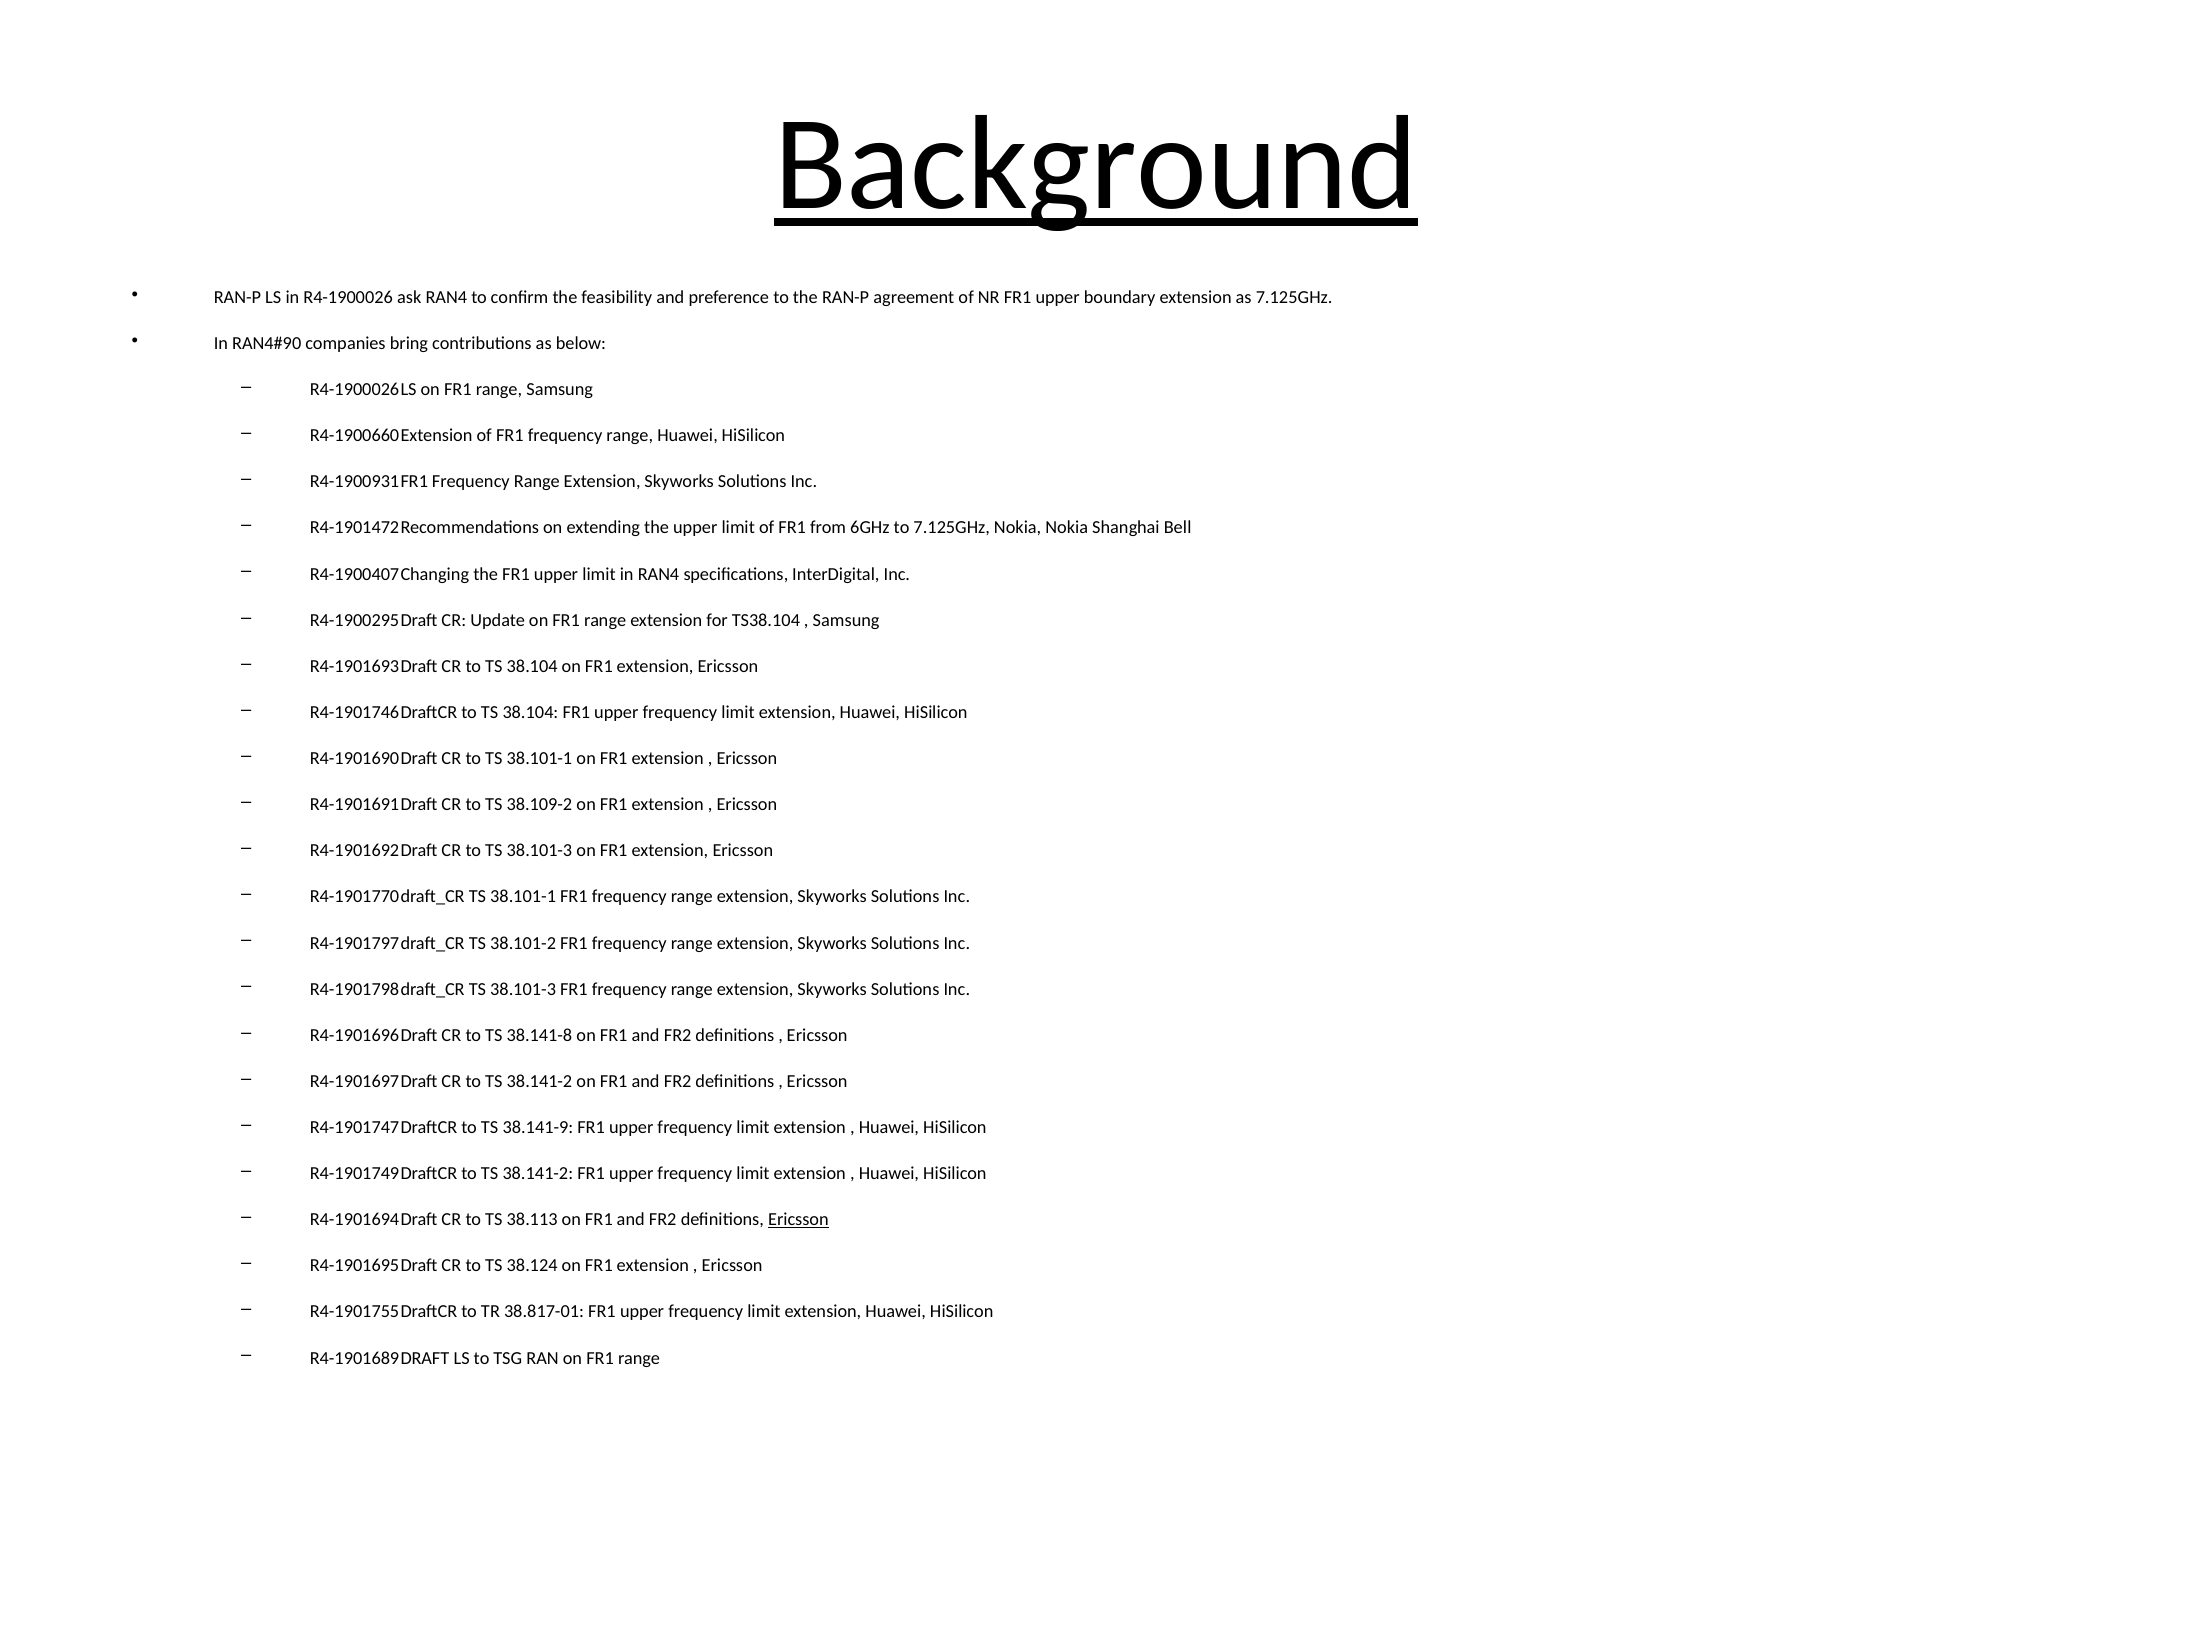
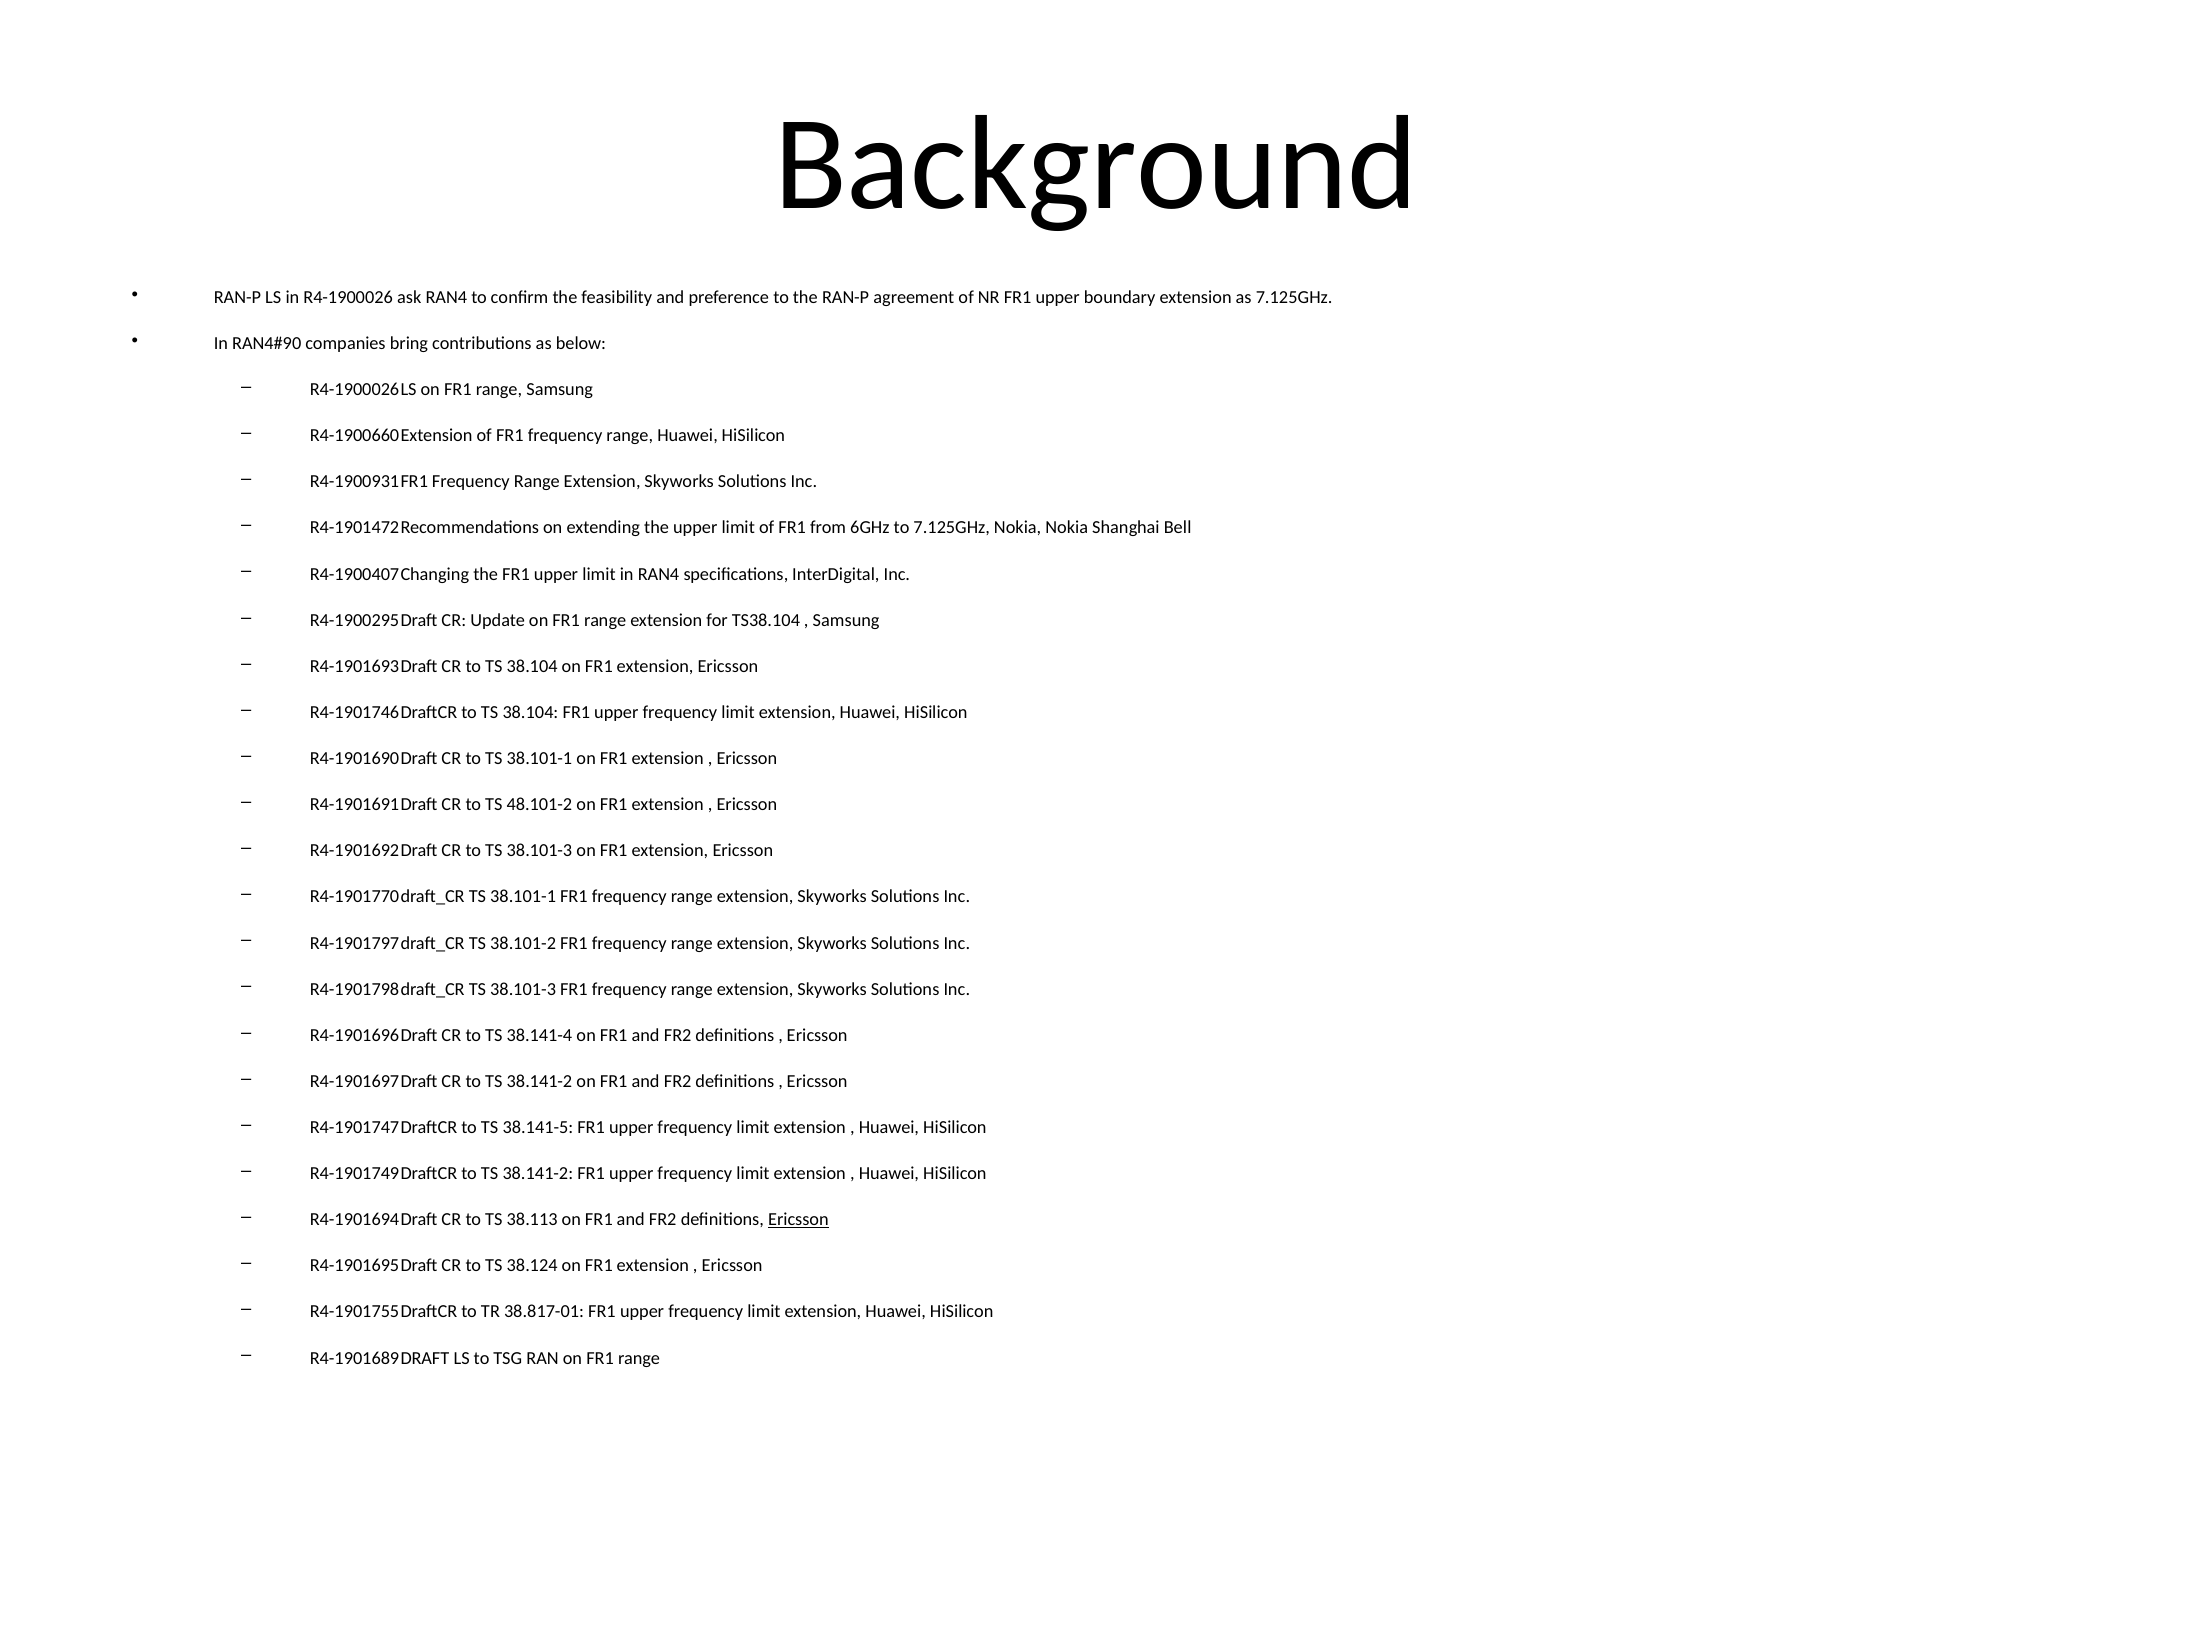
Background underline: present -> none
38.109-2: 38.109-2 -> 48.101-2
38.141-8: 38.141-8 -> 38.141-4
38.141-9: 38.141-9 -> 38.141-5
